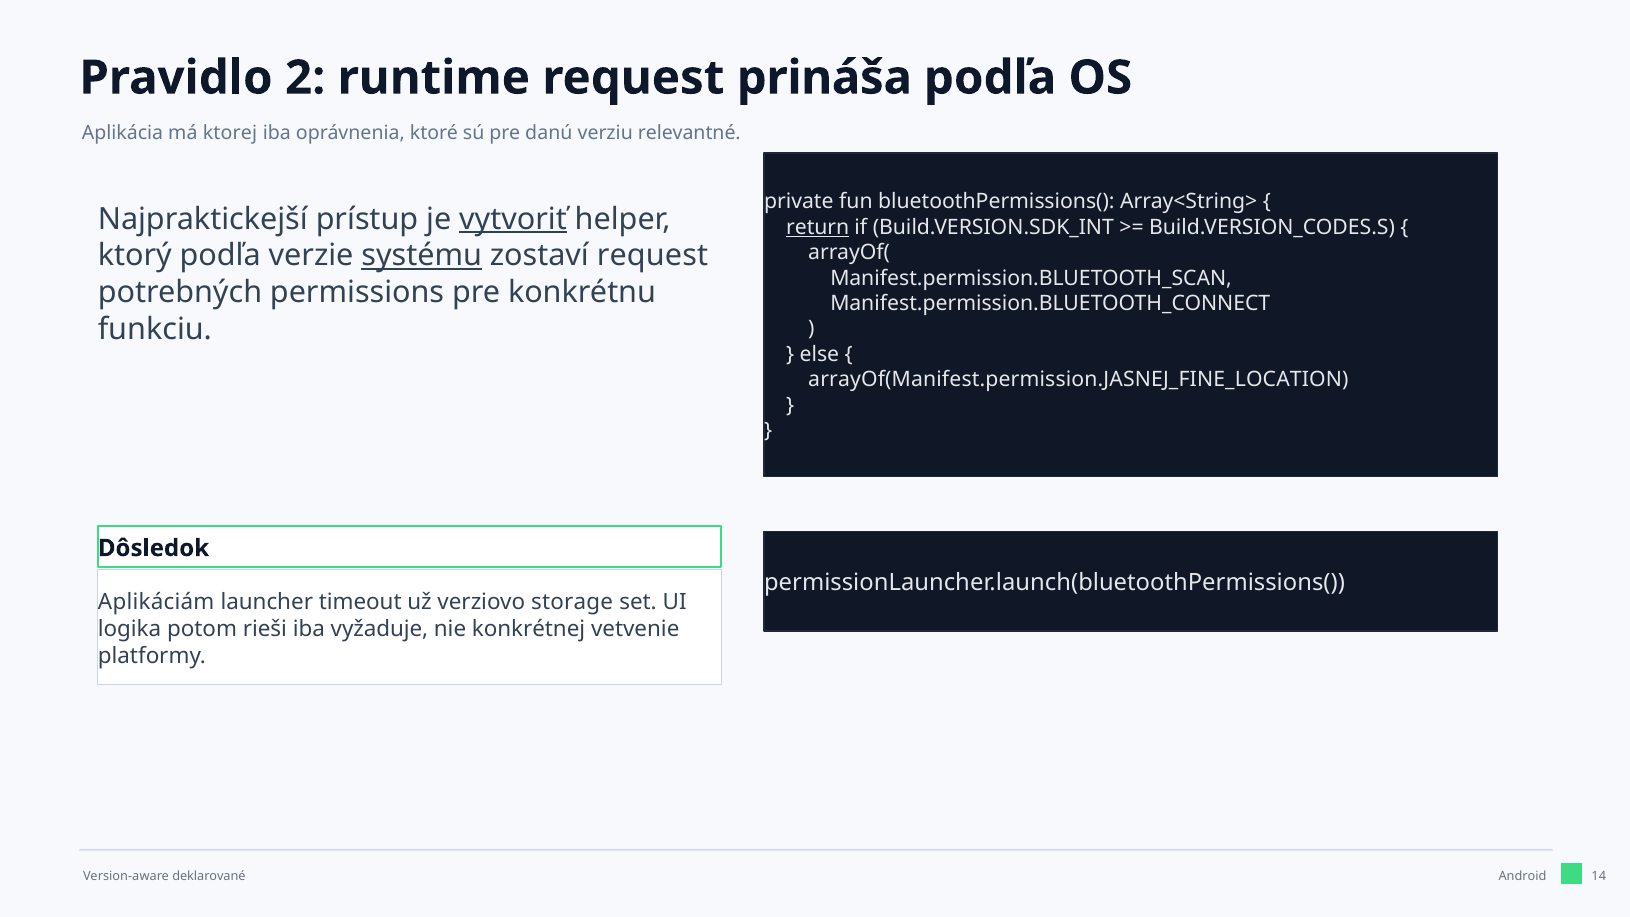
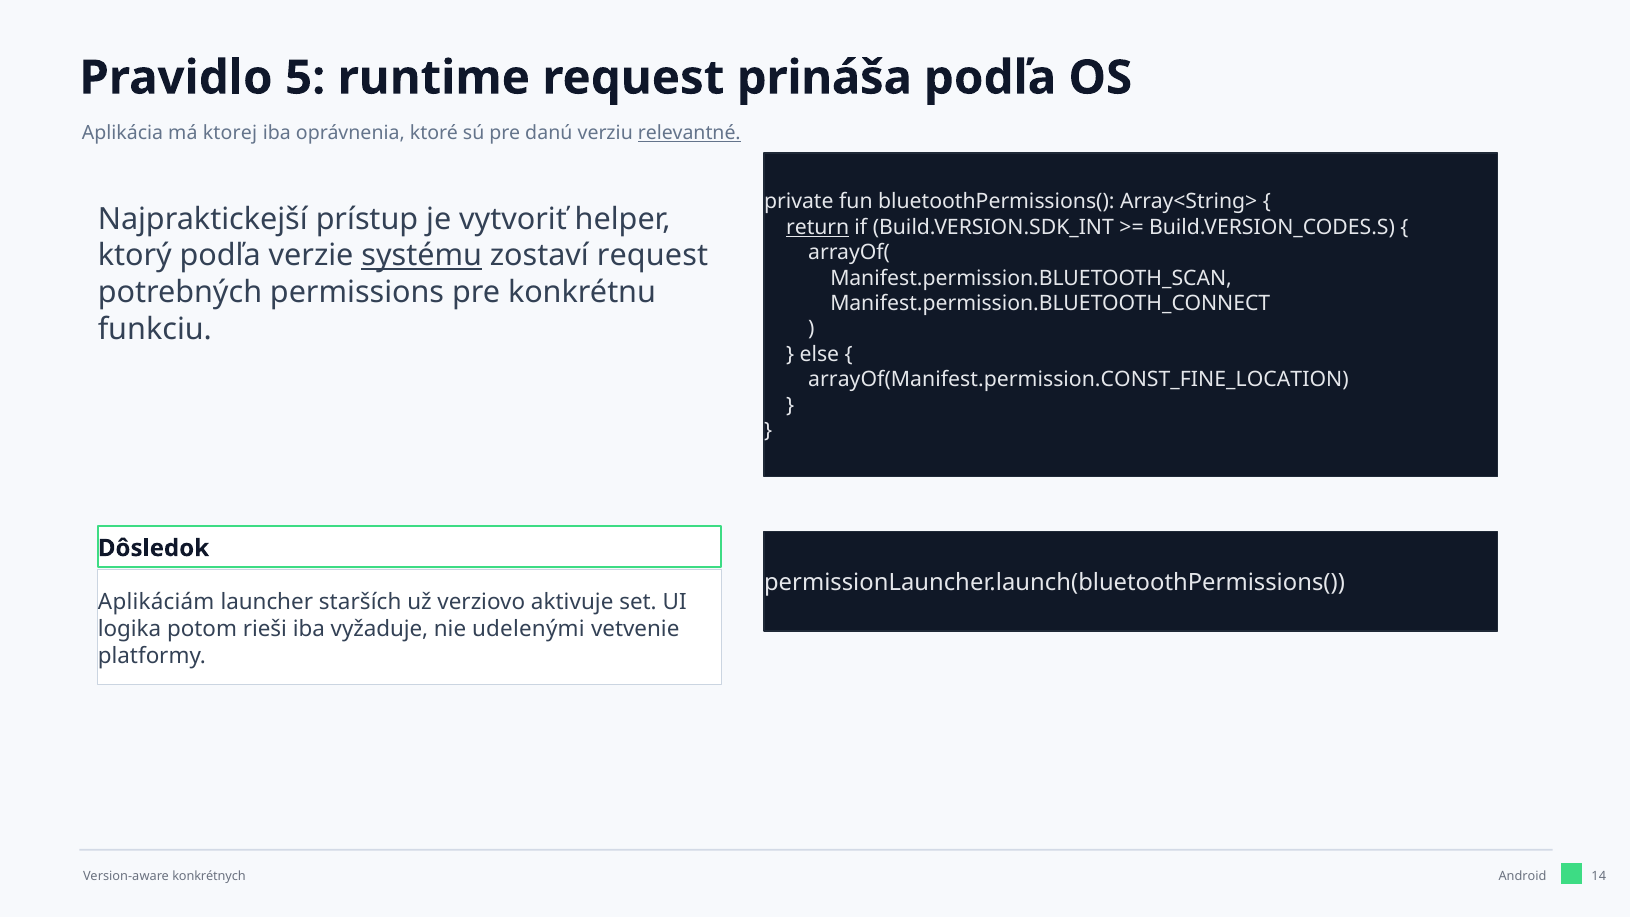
2: 2 -> 5
relevantné underline: none -> present
vytvoriť underline: present -> none
arrayOf(Manifest.permission.JASNEJ_FINE_LOCATION: arrayOf(Manifest.permission.JASNEJ_FINE_LOCATION -> arrayOf(Manifest.permission.CONST_FINE_LOCATION
timeout: timeout -> starších
storage: storage -> aktivuje
konkrétnej: konkrétnej -> udelenými
deklarované: deklarované -> konkrétnych
